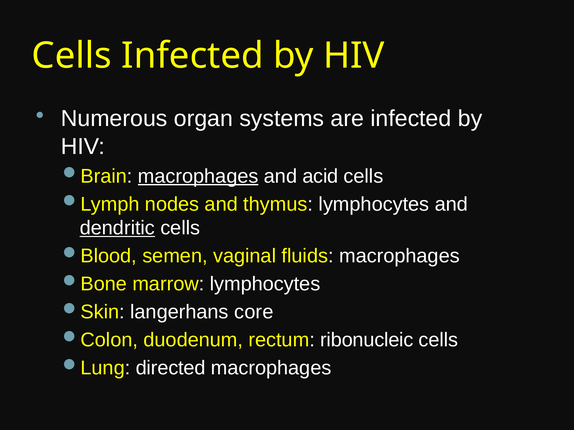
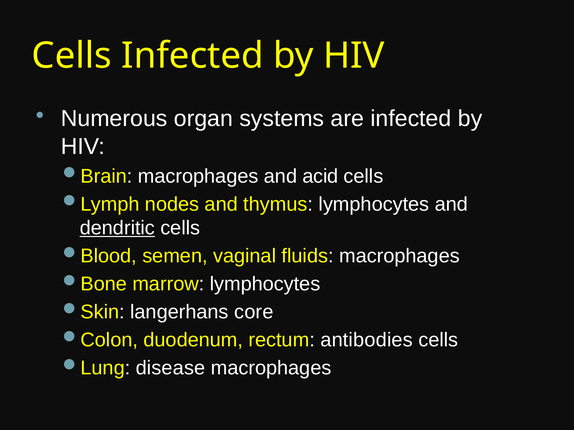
macrophages at (198, 176) underline: present -> none
ribonucleic: ribonucleic -> antibodies
directed: directed -> disease
